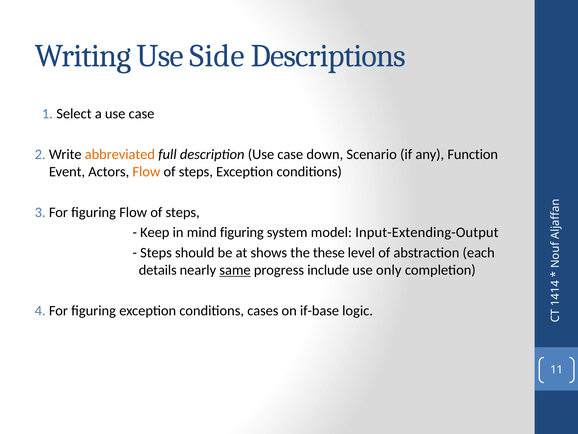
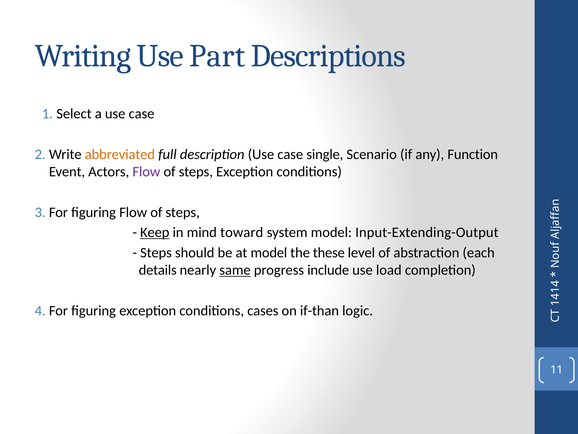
Side: Side -> Part
down: down -> single
Flow at (146, 172) colour: orange -> purple
Keep underline: none -> present
mind figuring: figuring -> toward
at shows: shows -> model
only: only -> load
if-base: if-base -> if-than
